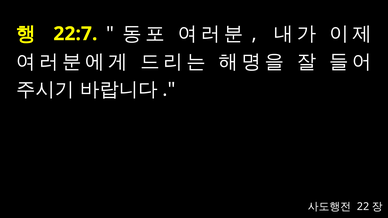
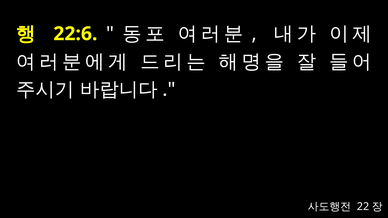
22:7: 22:7 -> 22:6
